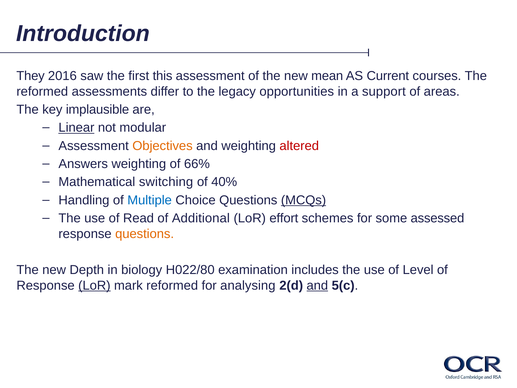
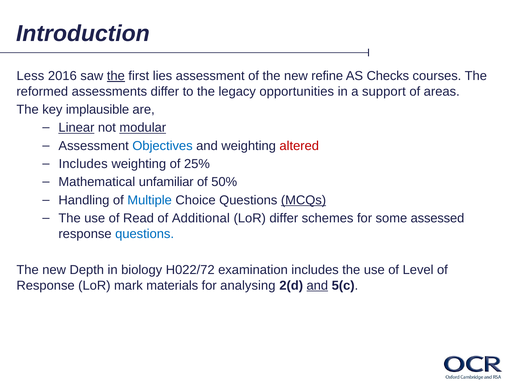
They: They -> Less
the at (116, 76) underline: none -> present
this: this -> lies
mean: mean -> refine
Current: Current -> Checks
modular underline: none -> present
Objectives colour: orange -> blue
Answers at (83, 164): Answers -> Includes
66%: 66% -> 25%
switching: switching -> unfamiliar
40%: 40% -> 50%
LoR effort: effort -> differ
questions at (145, 234) colour: orange -> blue
H022/80: H022/80 -> H022/72
LoR at (94, 285) underline: present -> none
mark reformed: reformed -> materials
